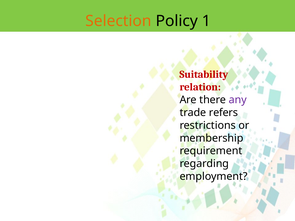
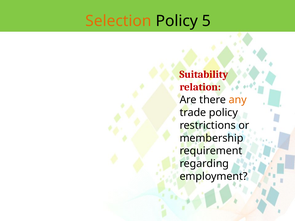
1: 1 -> 5
any colour: purple -> orange
trade refers: refers -> policy
